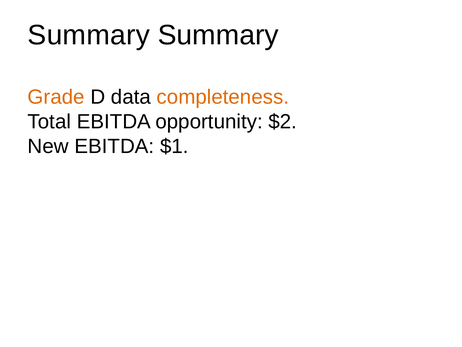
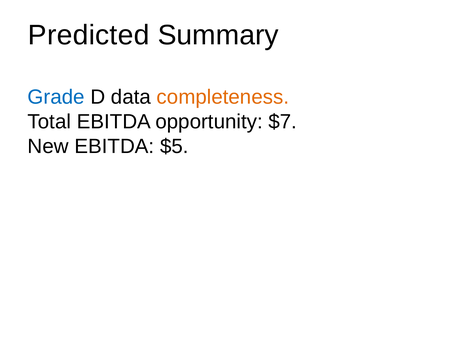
Summary at (89, 35): Summary -> Predicted
Grade colour: orange -> blue
$2: $2 -> $7
$1: $1 -> $5
